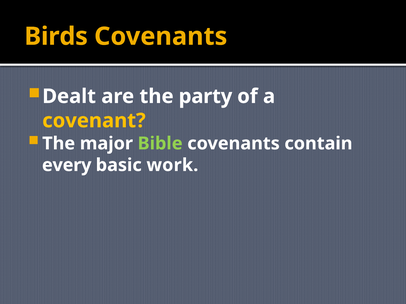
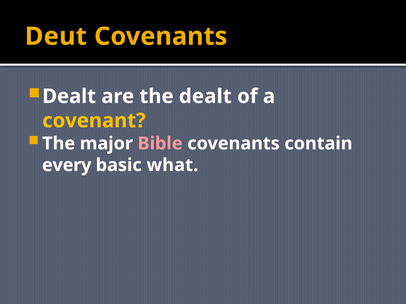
Birds: Birds -> Deut
the party: party -> dealt
Bible colour: light green -> pink
work: work -> what
